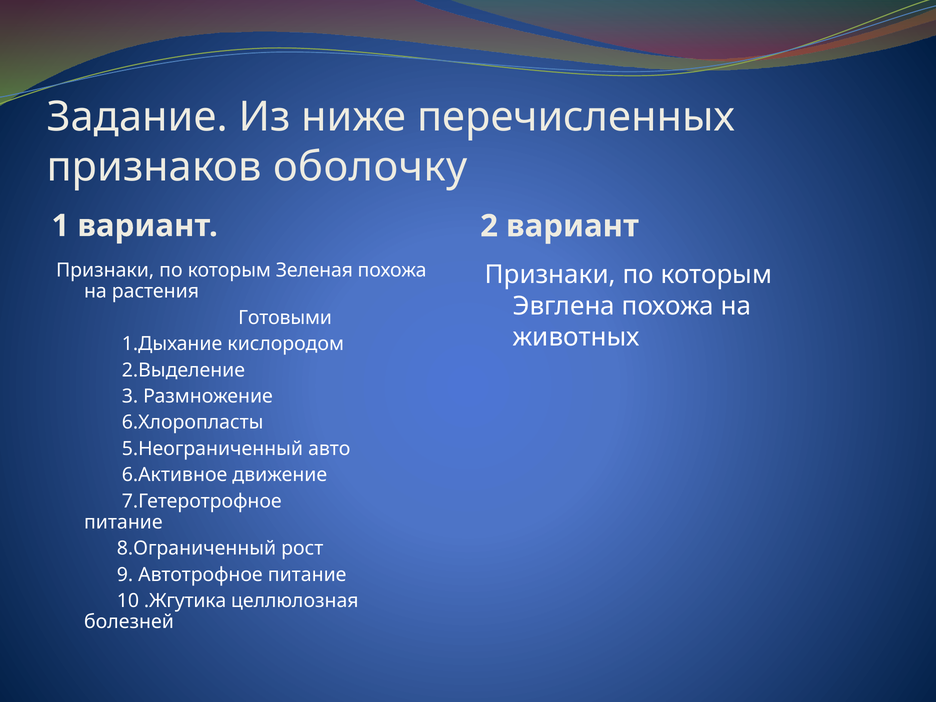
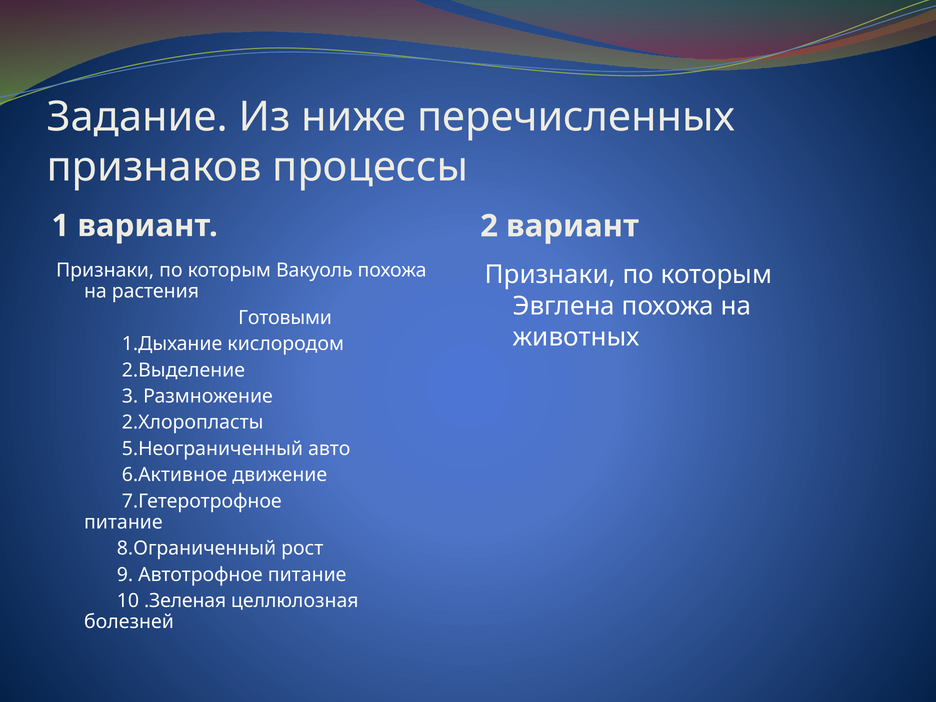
оболочку: оболочку -> процессы
Зеленая: Зеленая -> Вакуоль
6.Хлоропласты: 6.Хлоропласты -> 2.Хлоропласты
.Жгутика: .Жгутика -> .Зеленая
